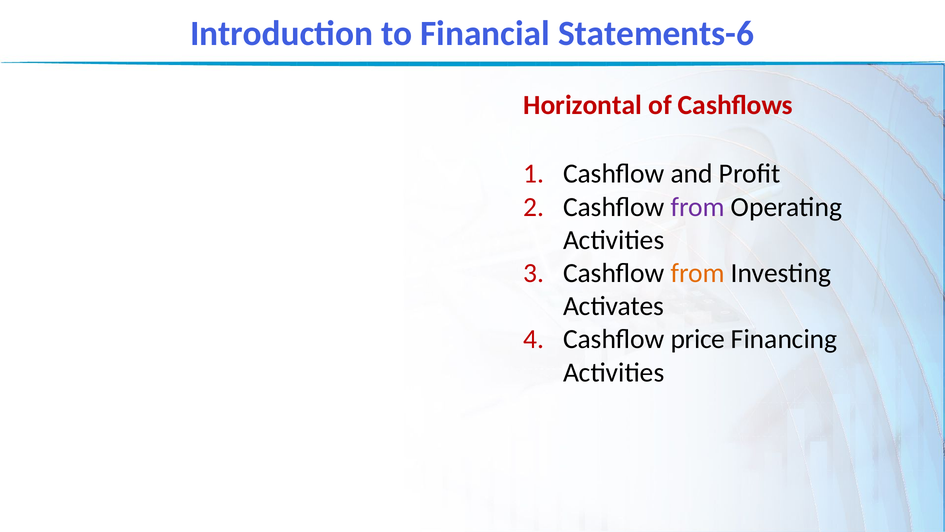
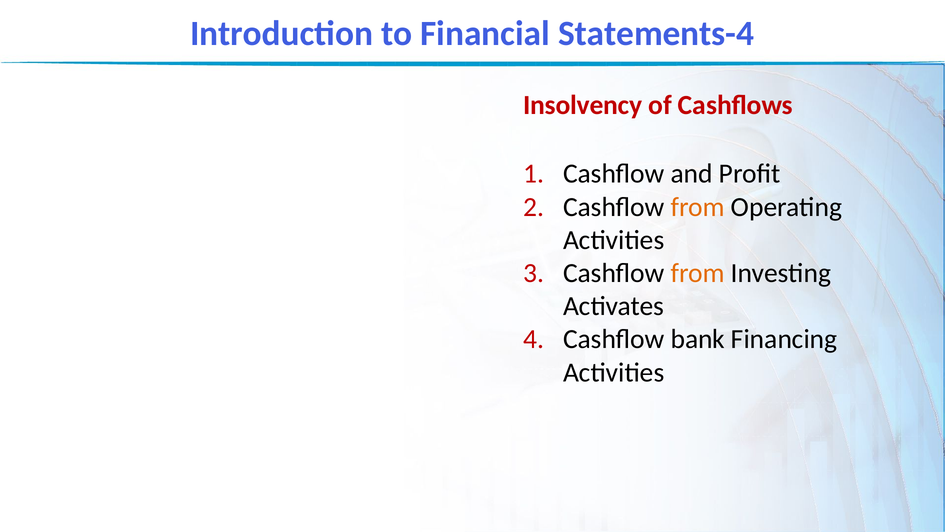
Statements-6: Statements-6 -> Statements-4
Horizontal: Horizontal -> Insolvency
from at (698, 207) colour: purple -> orange
price: price -> bank
